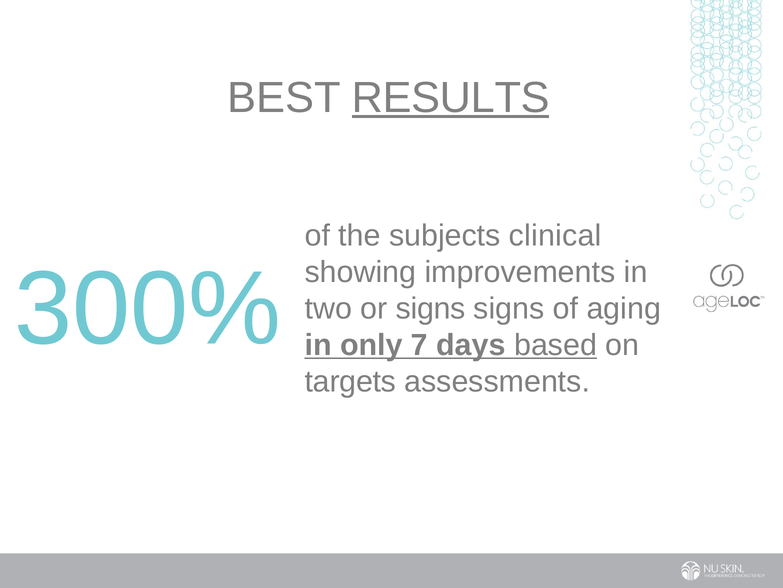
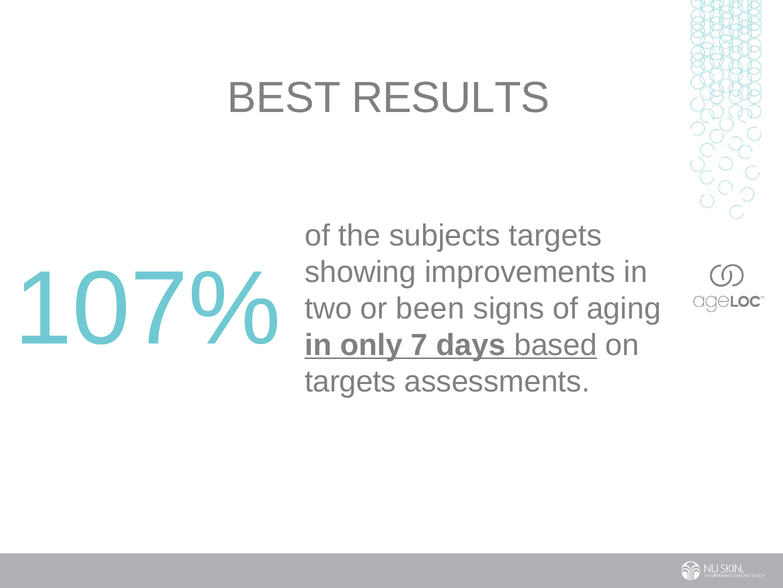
RESULTS underline: present -> none
subjects clinical: clinical -> targets
300%: 300% -> 107%
or signs: signs -> been
